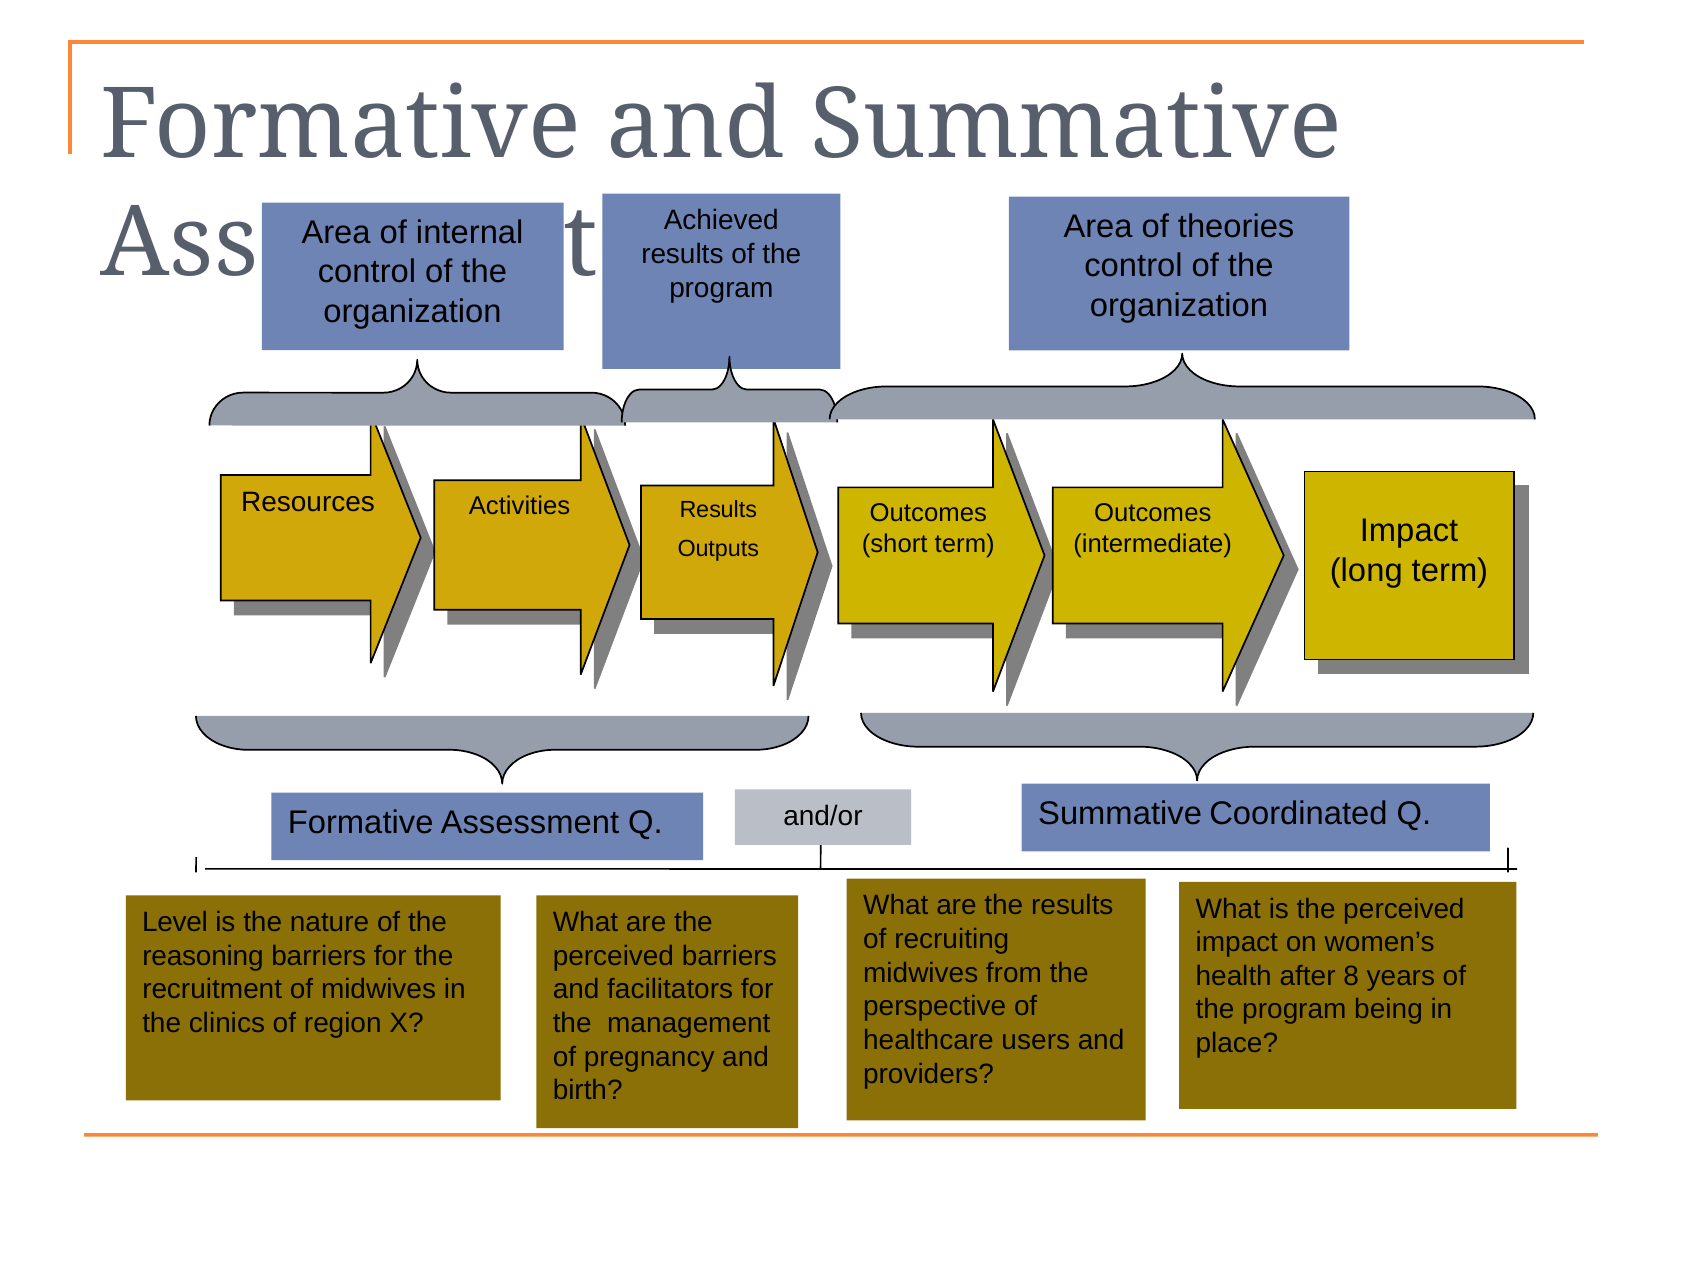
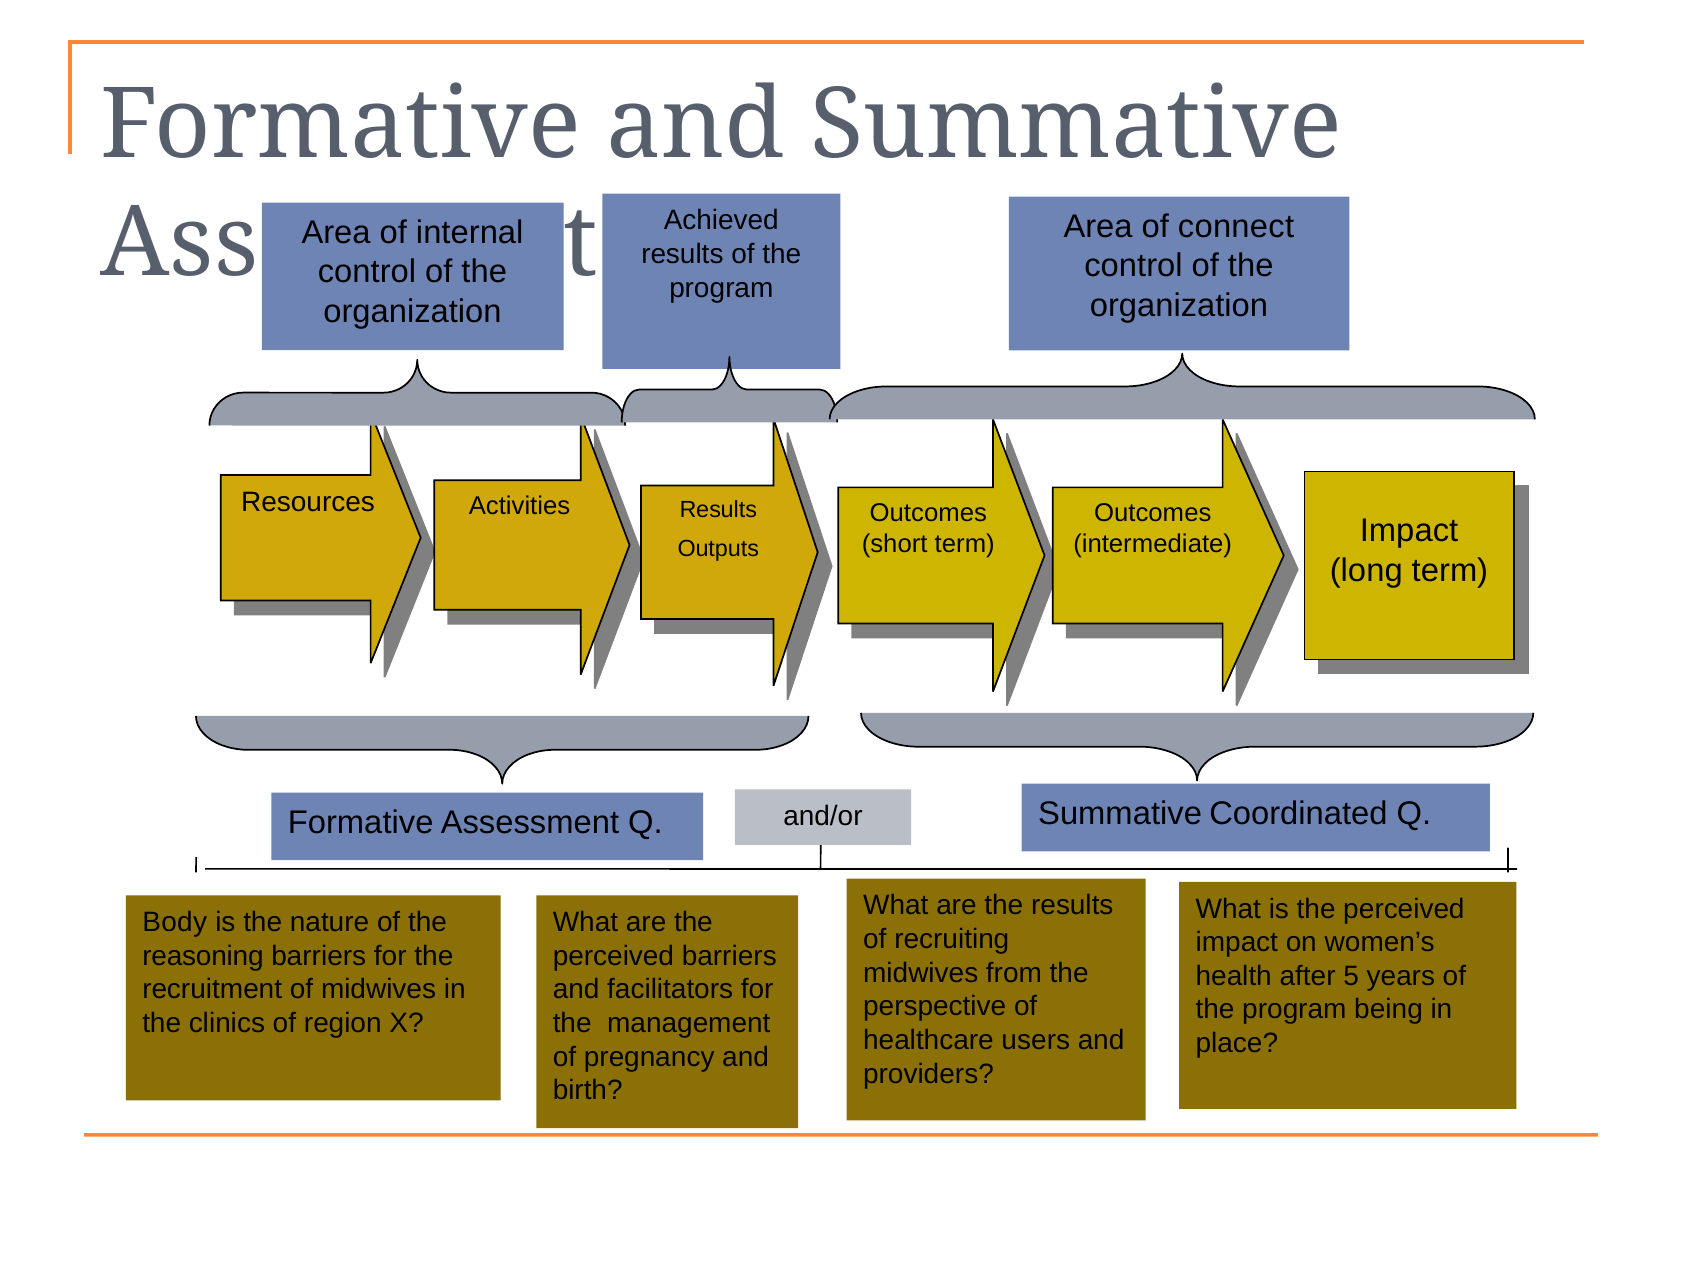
theories: theories -> connect
Level: Level -> Body
8: 8 -> 5
